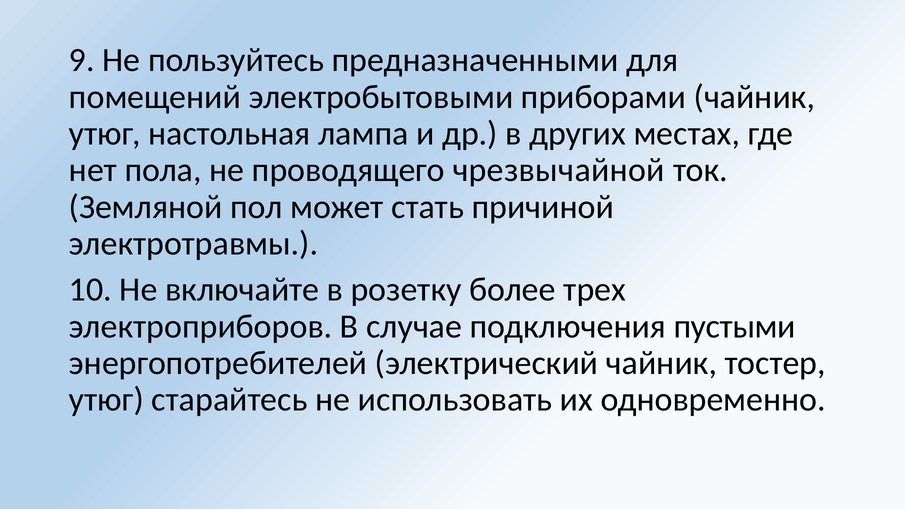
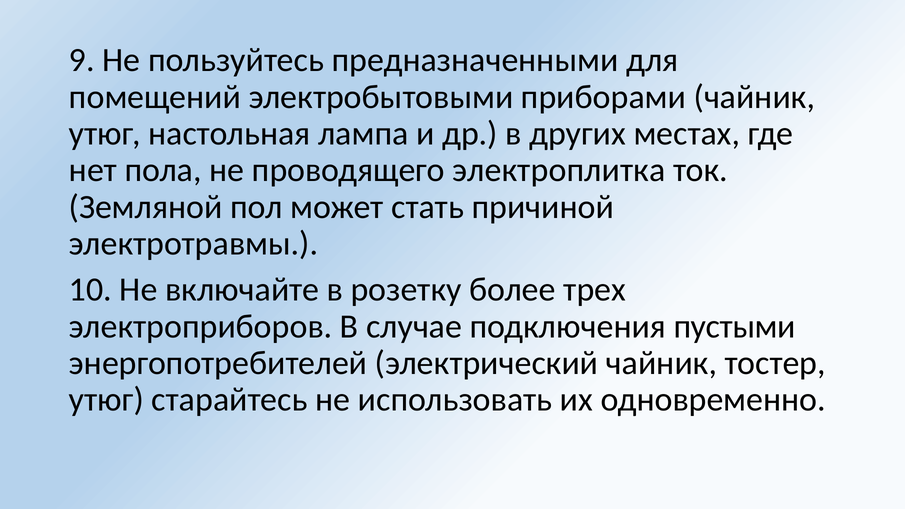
чрезвычайной: чрезвычайной -> электроплитка
